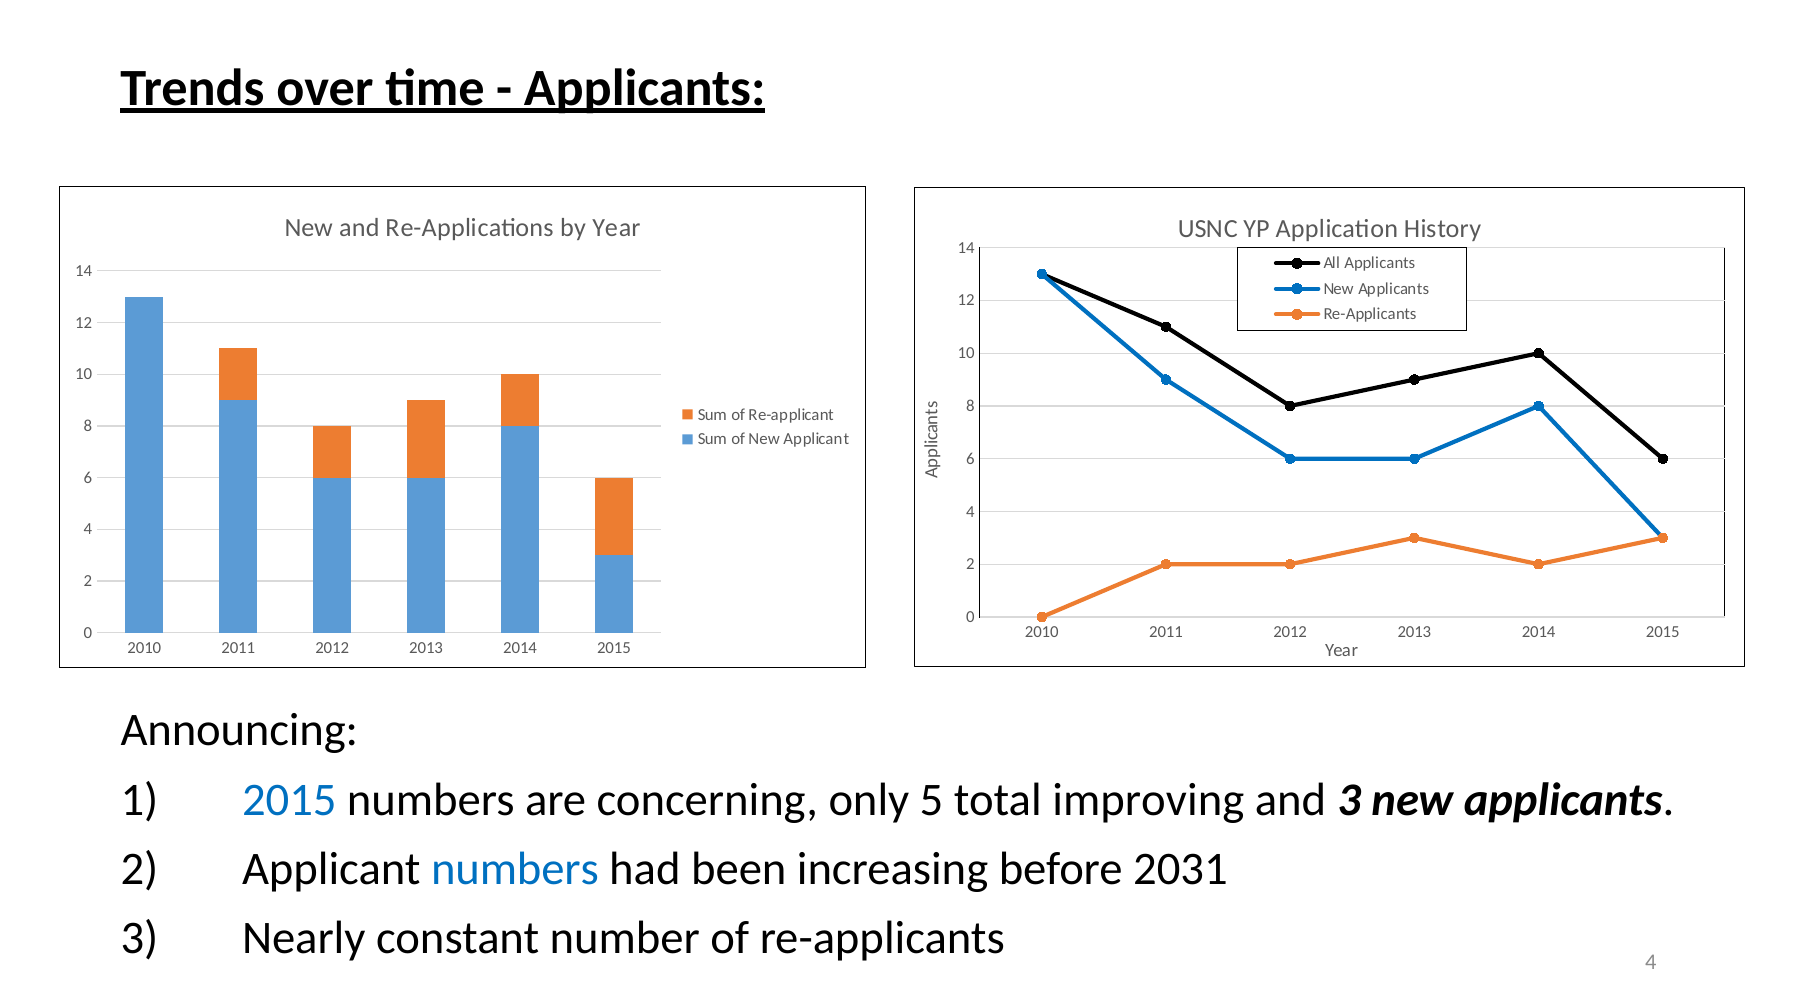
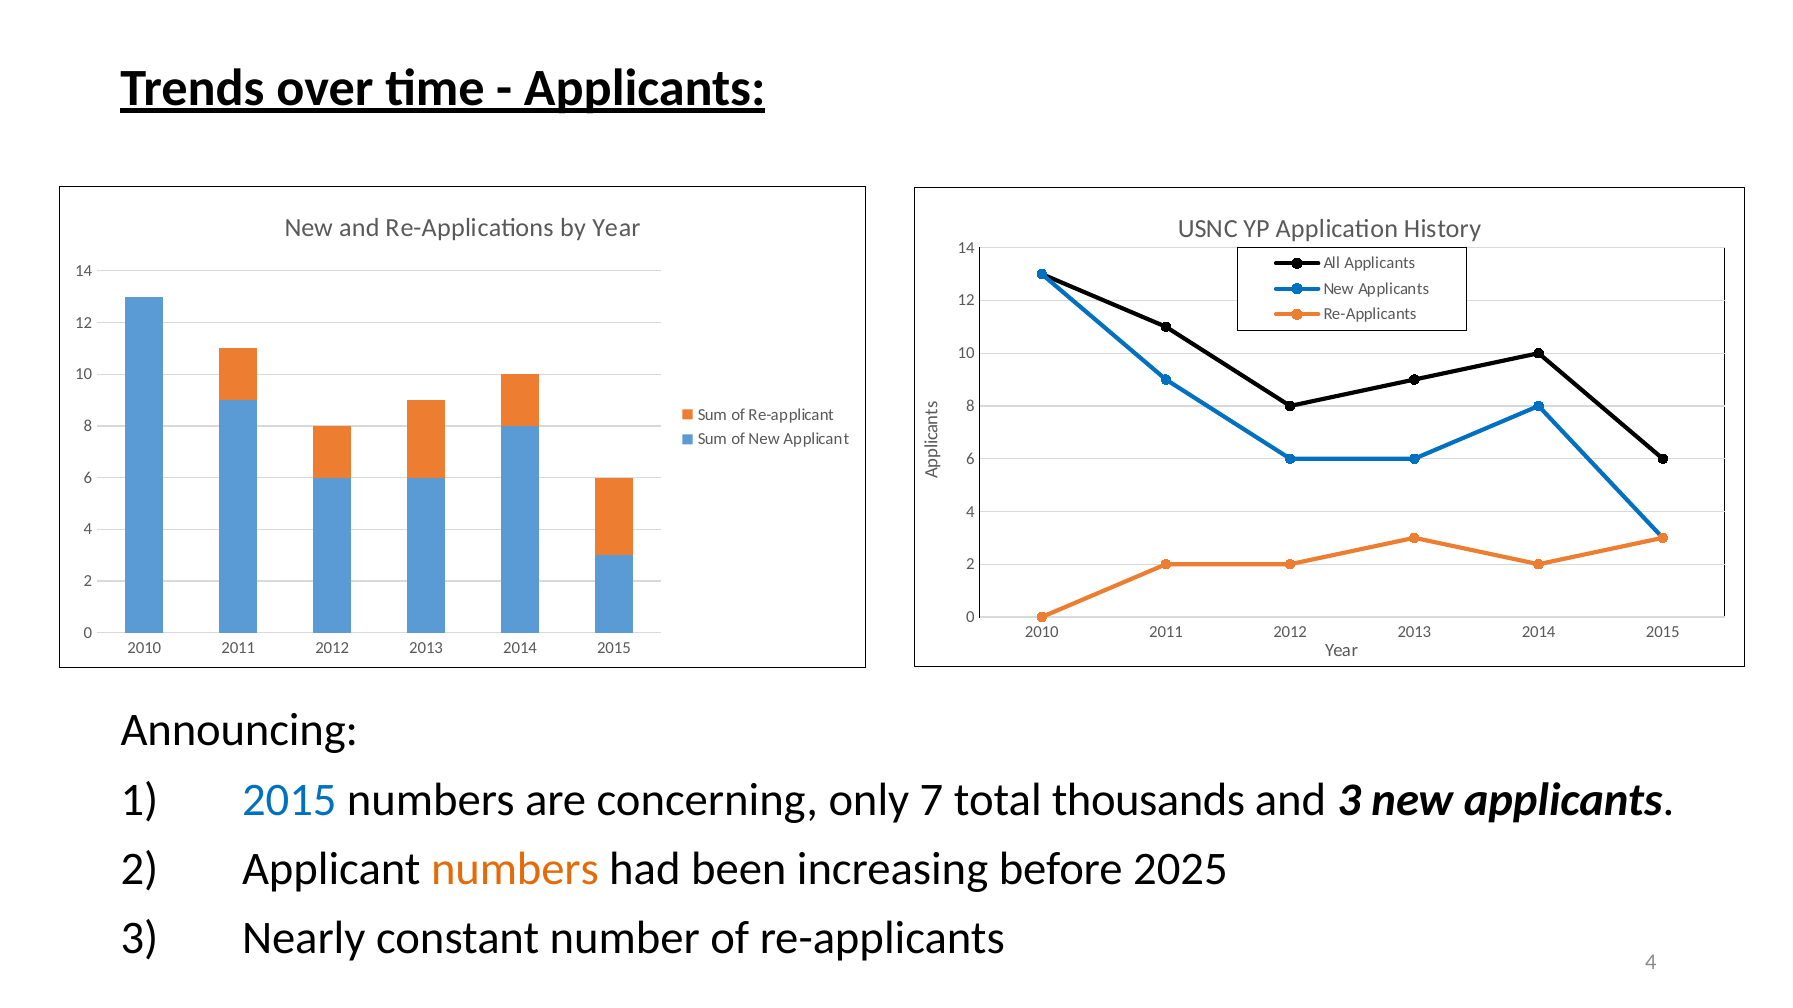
5: 5 -> 7
improving: improving -> thousands
numbers at (515, 869) colour: blue -> orange
2031: 2031 -> 2025
